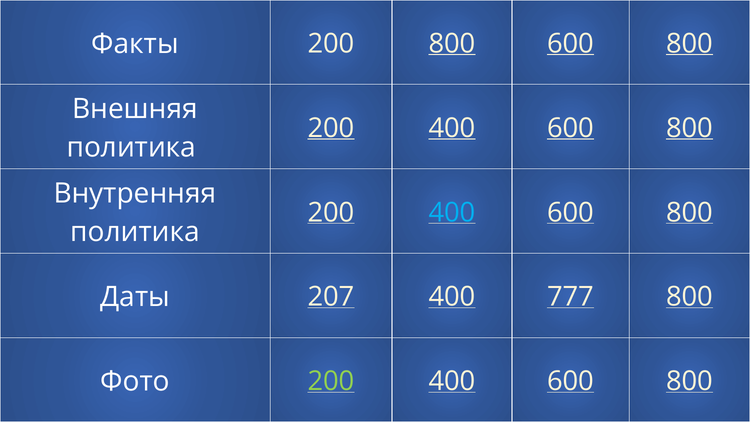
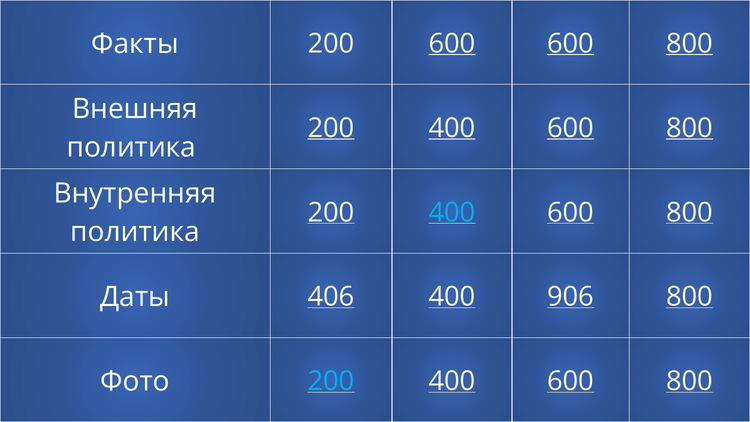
200 800: 800 -> 600
207: 207 -> 406
777: 777 -> 906
200 at (331, 381) colour: light green -> light blue
